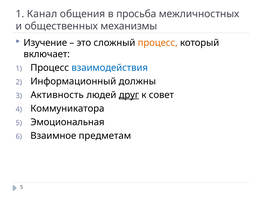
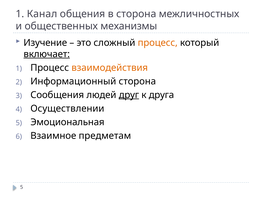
в просьба: просьба -> сторона
включает underline: none -> present
взаимодействия colour: blue -> orange
Информационный должны: должны -> сторона
Активность: Активность -> Сообщения
совет: совет -> друга
Коммуникатора: Коммуникатора -> Осуществлении
